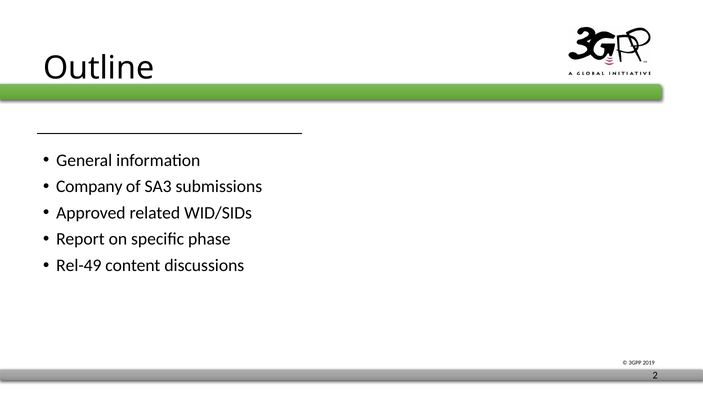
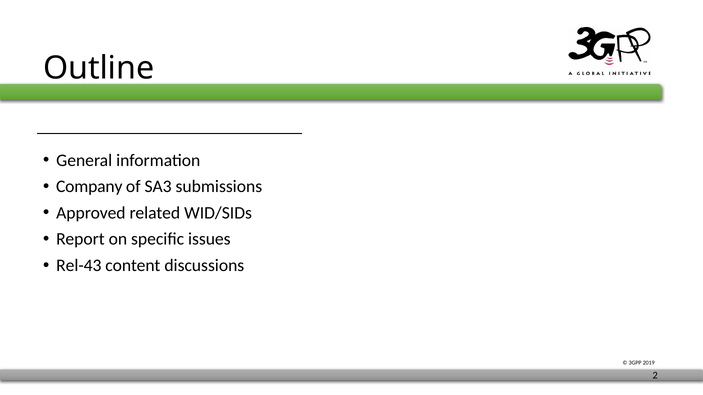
phase: phase -> issues
Rel-49: Rel-49 -> Rel-43
